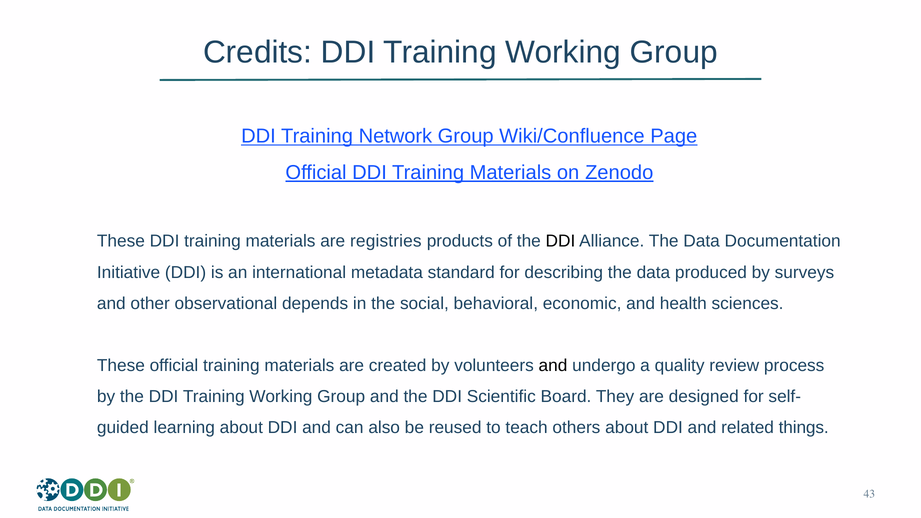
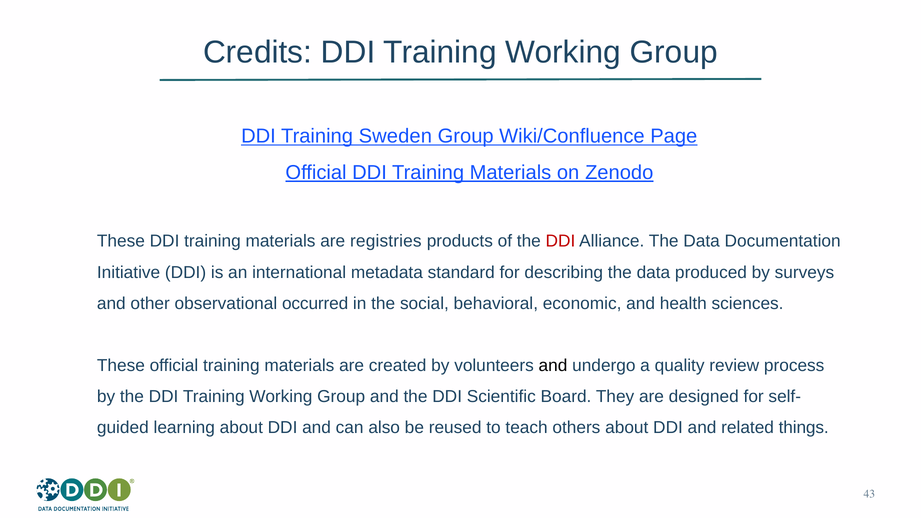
Network: Network -> Sweden
DDI at (560, 241) colour: black -> red
depends: depends -> occurred
